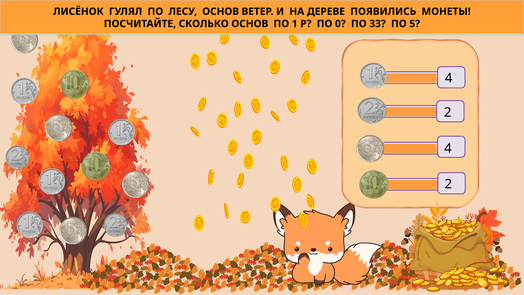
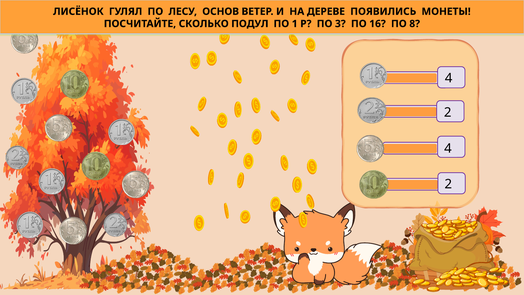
СКОЛЬКО ОСНОВ: ОСНОВ -> ПОДУЛ
0: 0 -> 3
33: 33 -> 16
5: 5 -> 8
